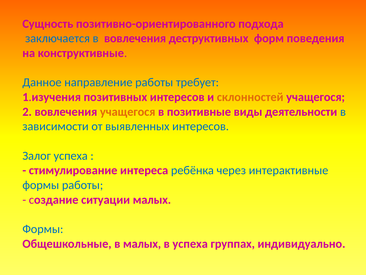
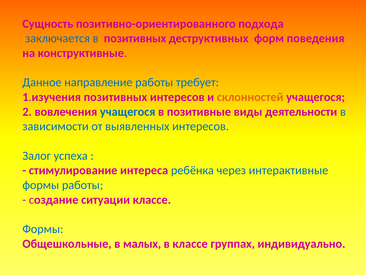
в вовлечения: вовлечения -> позитивных
учащегося at (128, 112) colour: orange -> blue
ситуации малых: малых -> классе
в успеха: успеха -> классе
